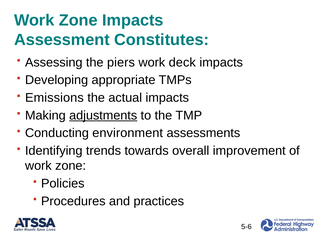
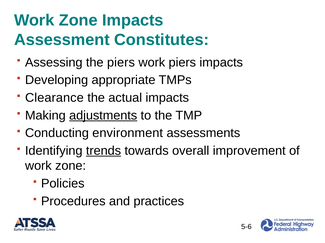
work deck: deck -> piers
Emissions: Emissions -> Clearance
trends underline: none -> present
